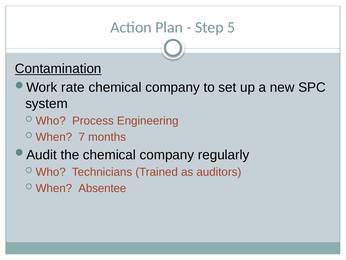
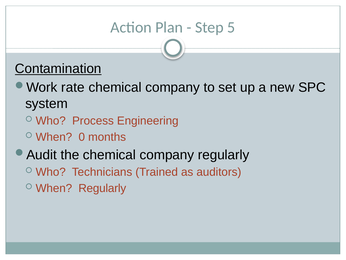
7: 7 -> 0
When Absentee: Absentee -> Regularly
